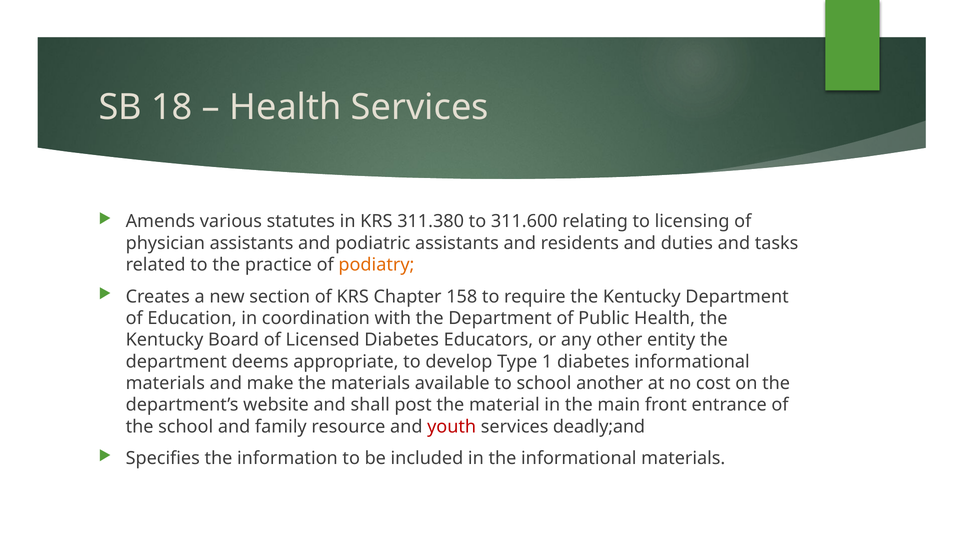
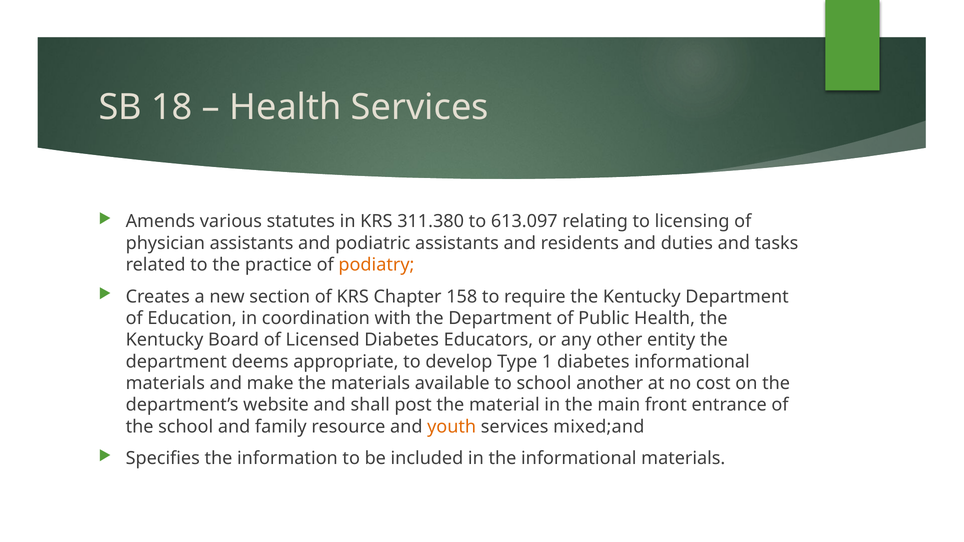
311.600: 311.600 -> 613.097
youth colour: red -> orange
deadly;and: deadly;and -> mixed;and
